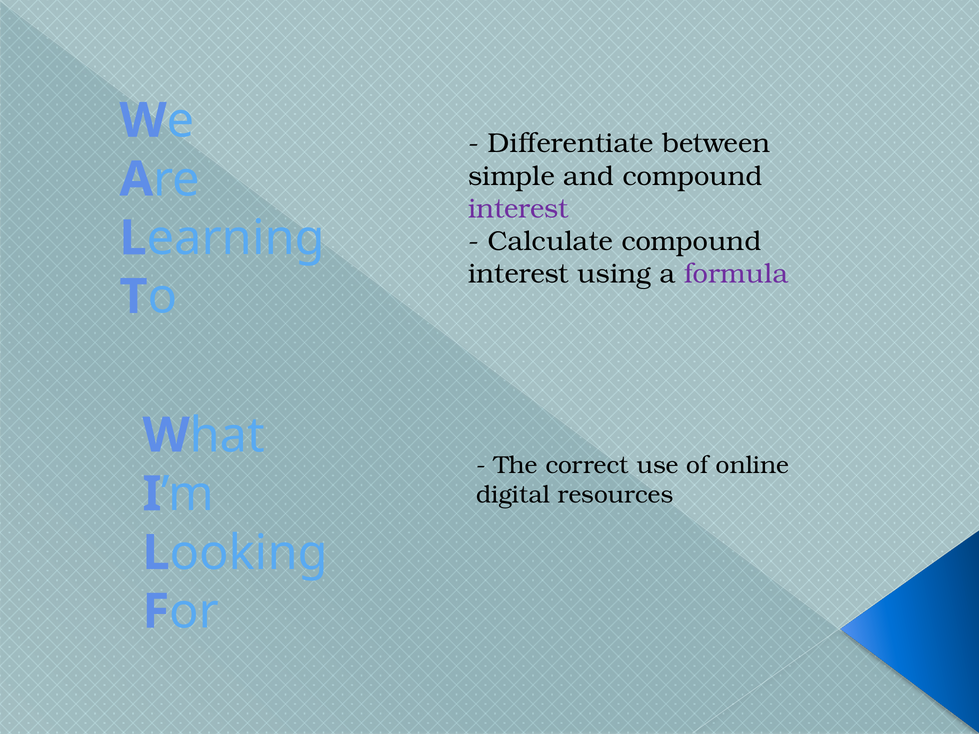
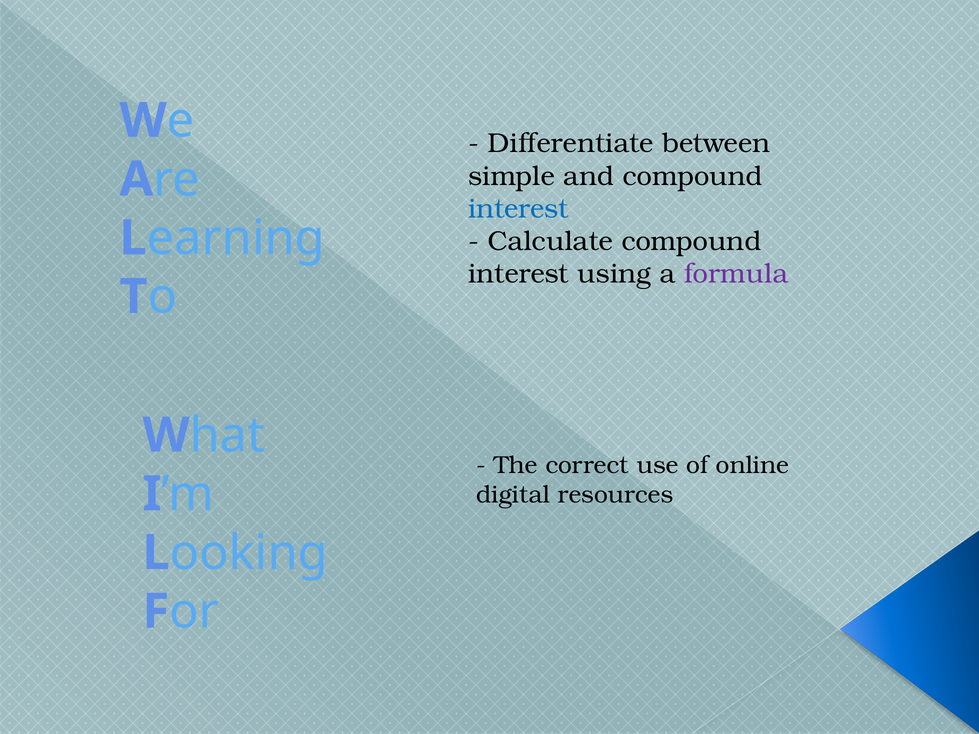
interest at (519, 209) colour: purple -> blue
